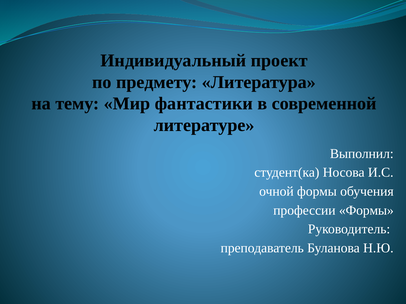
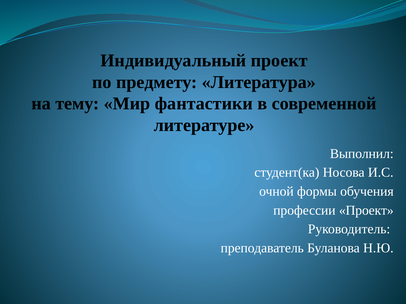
профессии Формы: Формы -> Проект
